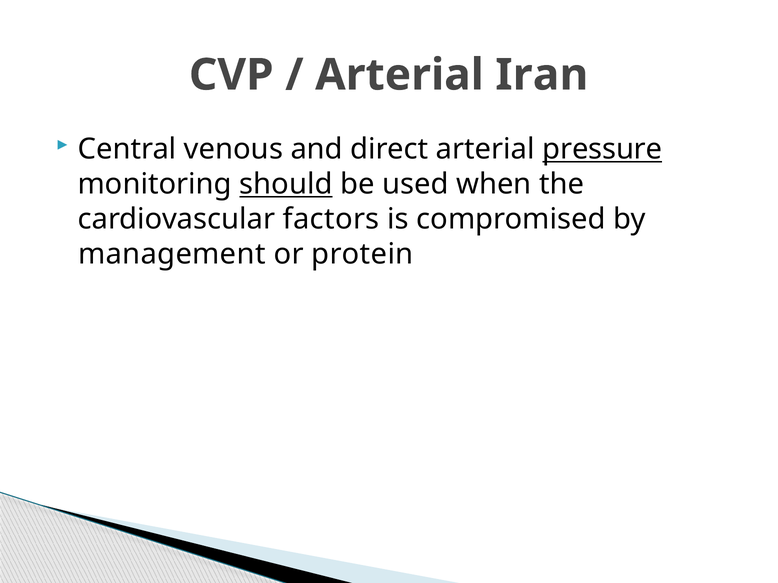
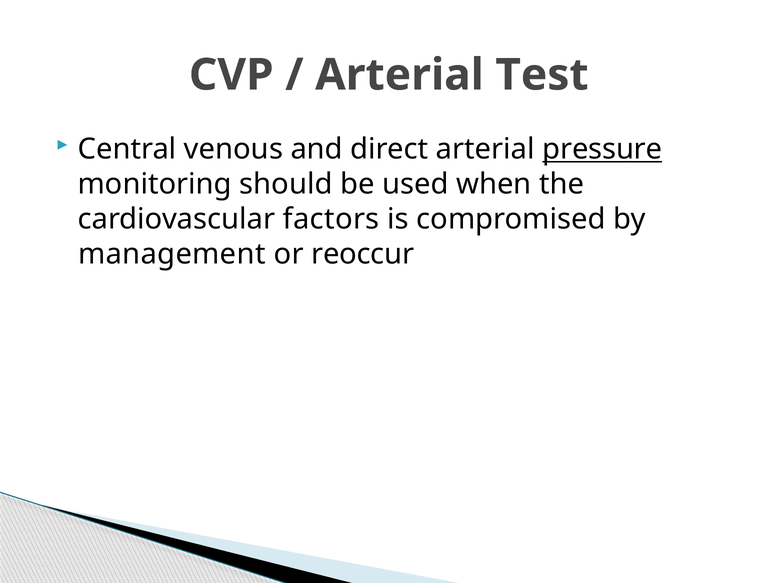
Iran: Iran -> Test
should underline: present -> none
protein: protein -> reoccur
